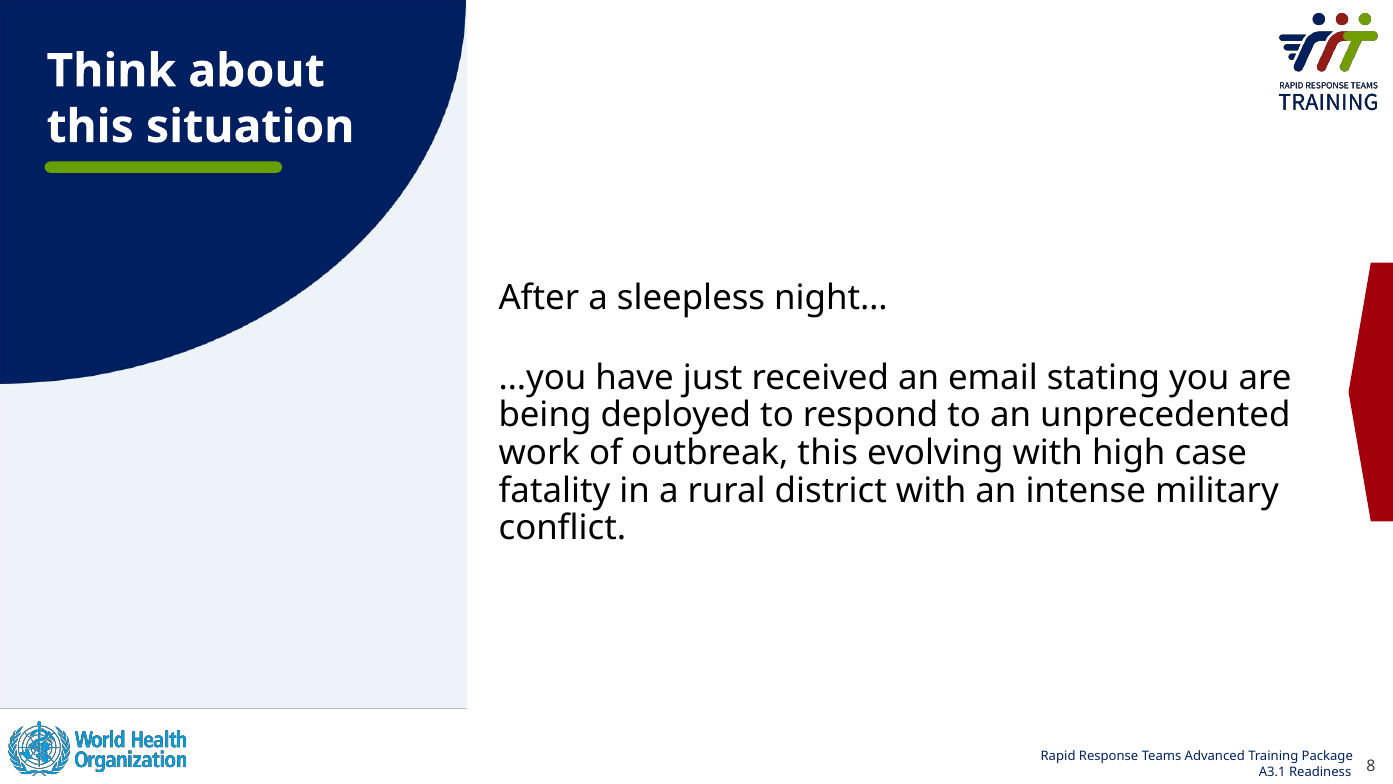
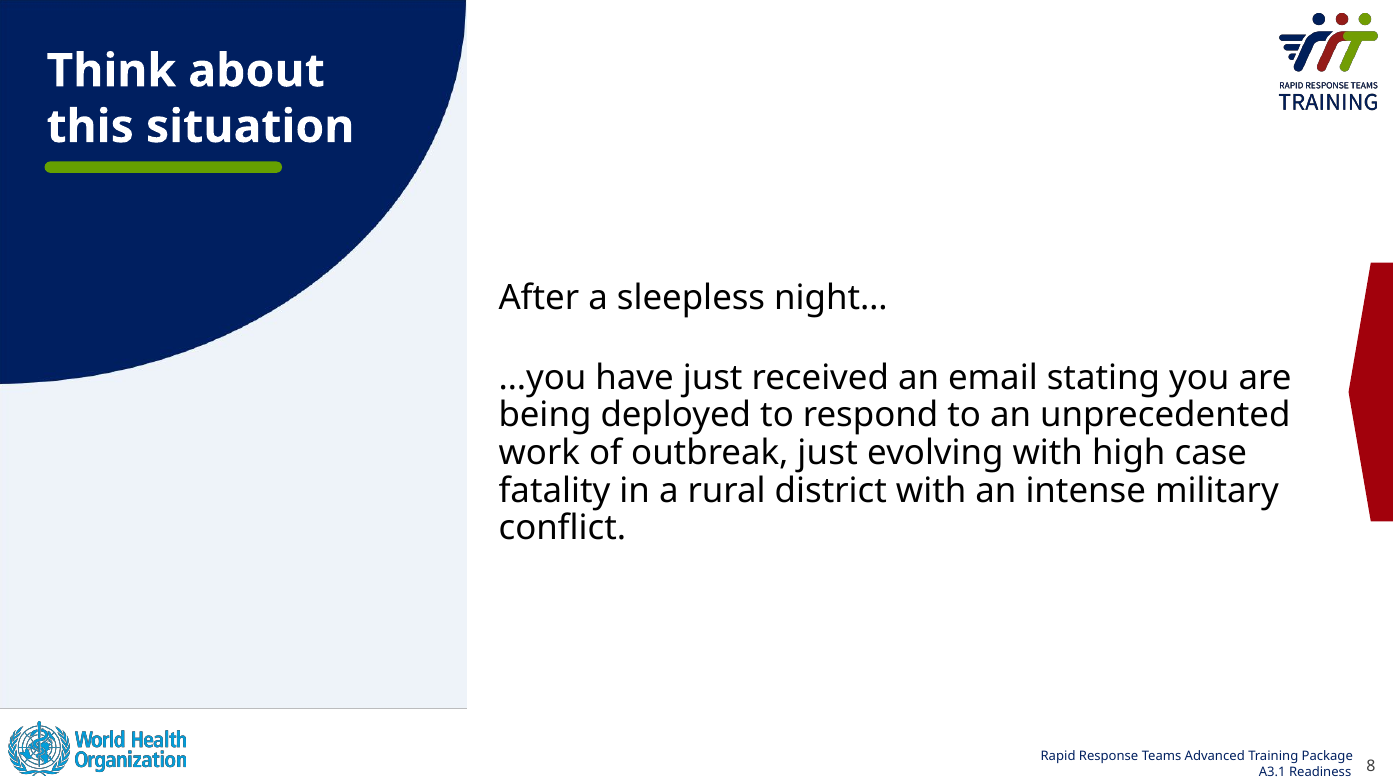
outbreak this: this -> just
